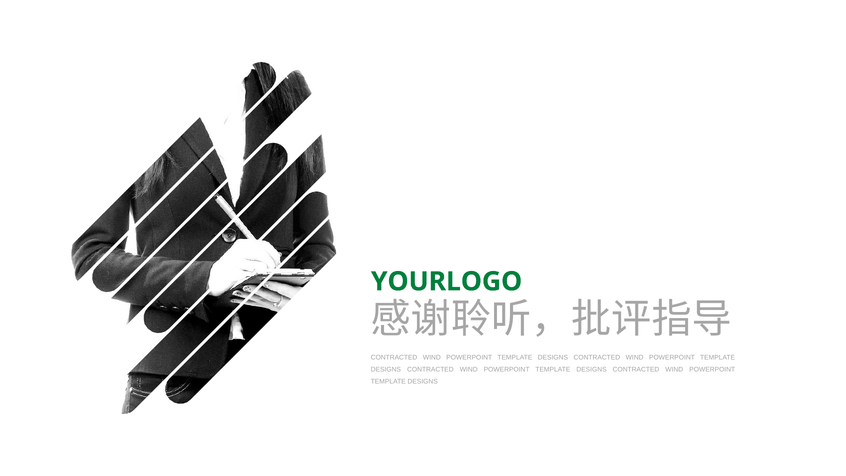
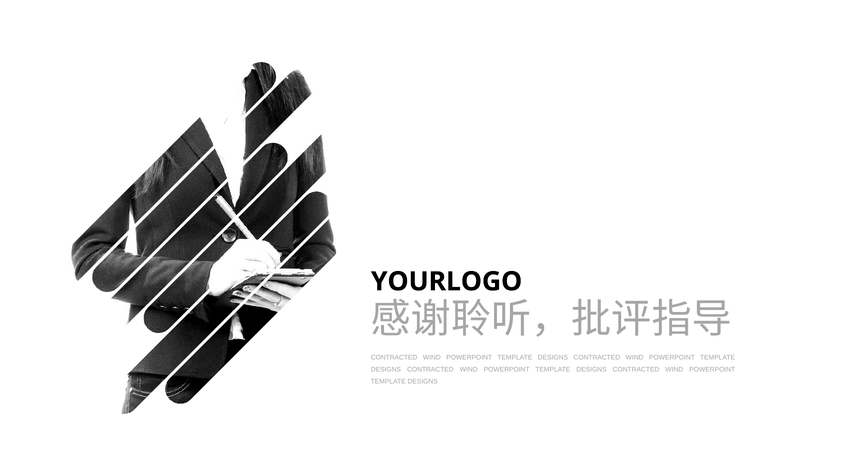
YOURLOGO colour: green -> black
